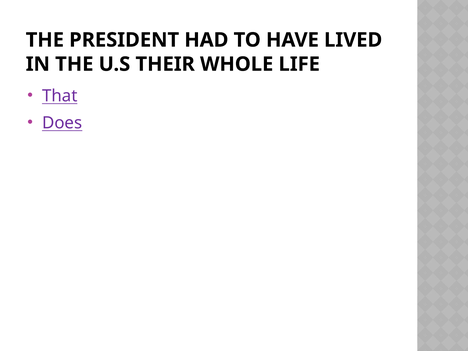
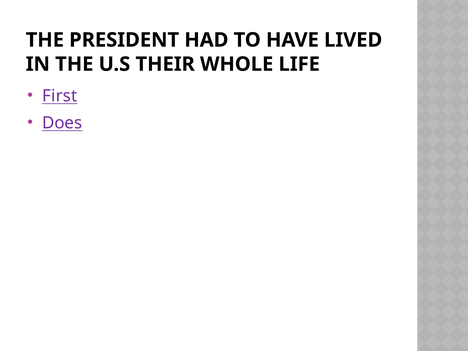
That: That -> First
